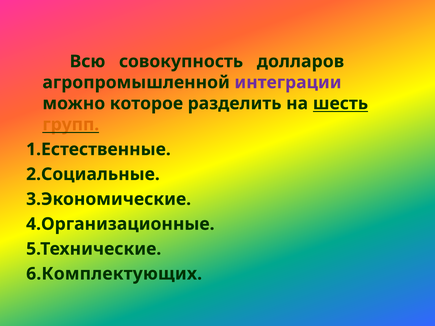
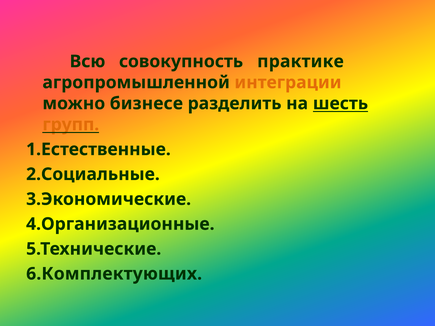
долларов: долларов -> практике
интеграции colour: purple -> orange
которое: которое -> бизнесе
